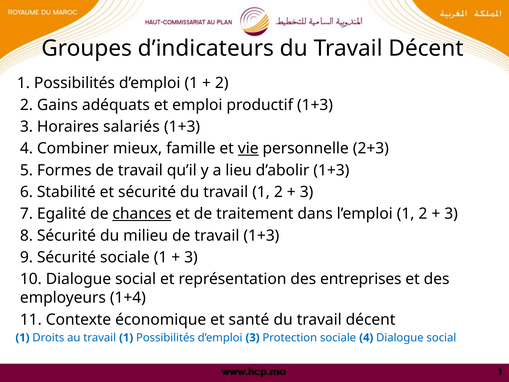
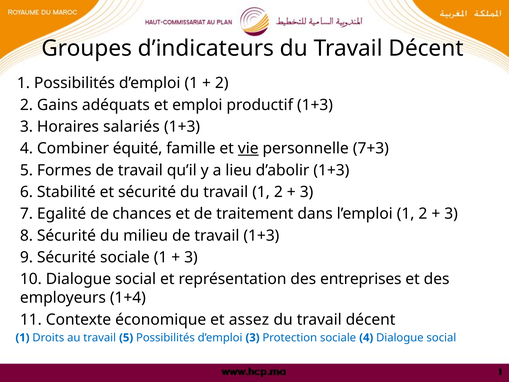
mieux: mieux -> équité
2+3: 2+3 -> 7+3
chances underline: present -> none
santé: santé -> assez
au travail 1: 1 -> 5
